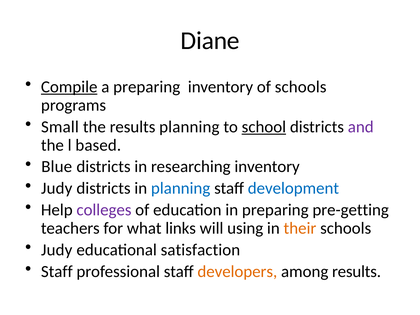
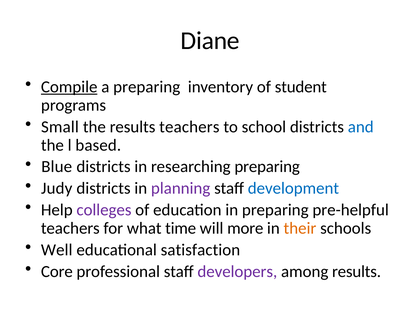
of schools: schools -> student
results planning: planning -> teachers
school underline: present -> none
and colour: purple -> blue
researching inventory: inventory -> preparing
planning at (181, 188) colour: blue -> purple
pre-getting: pre-getting -> pre-helpful
links: links -> time
using: using -> more
Judy at (57, 250): Judy -> Well
Staff at (57, 272): Staff -> Core
developers colour: orange -> purple
